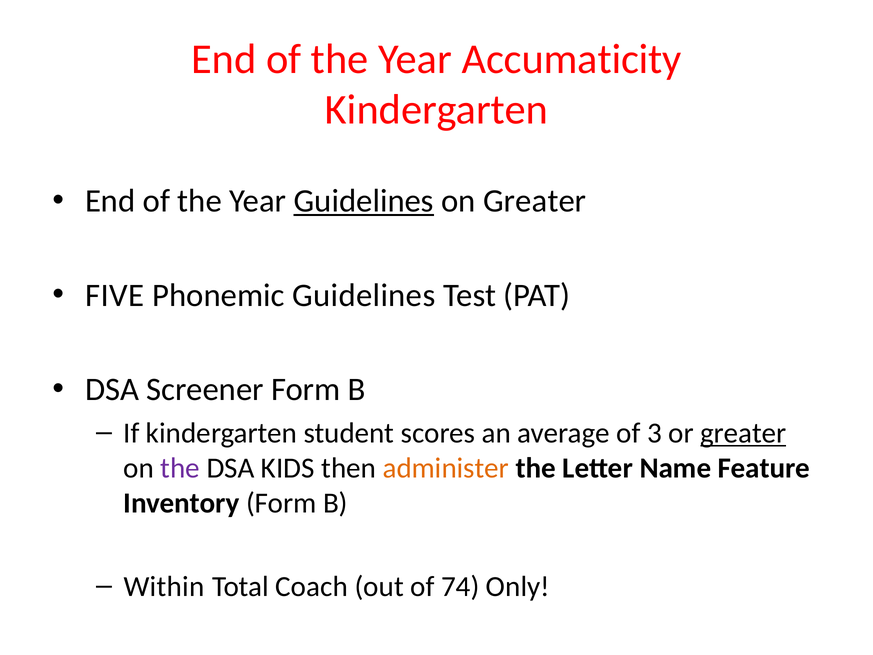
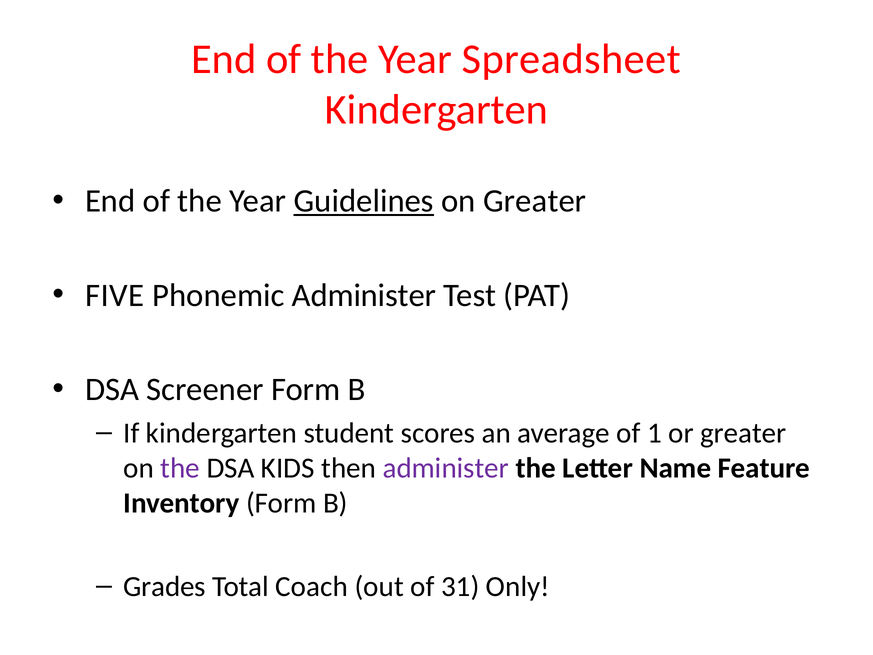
Accumaticity: Accumaticity -> Spreadsheet
Phonemic Guidelines: Guidelines -> Administer
3: 3 -> 1
greater at (743, 433) underline: present -> none
administer at (446, 468) colour: orange -> purple
Within: Within -> Grades
74: 74 -> 31
